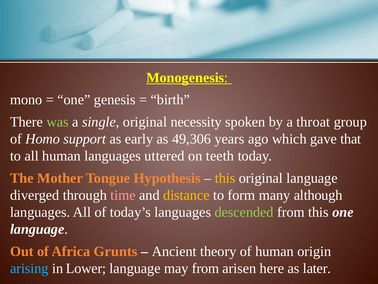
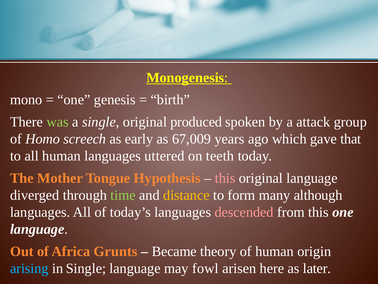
necessity: necessity -> produced
throat: throat -> attack
support: support -> screech
49,306: 49,306 -> 67,009
this at (225, 178) colour: yellow -> pink
time colour: pink -> light green
descended colour: light green -> pink
Ancient: Ancient -> Became
in Lower: Lower -> Single
may from: from -> fowl
